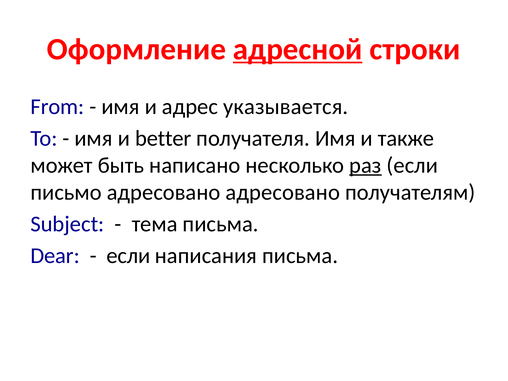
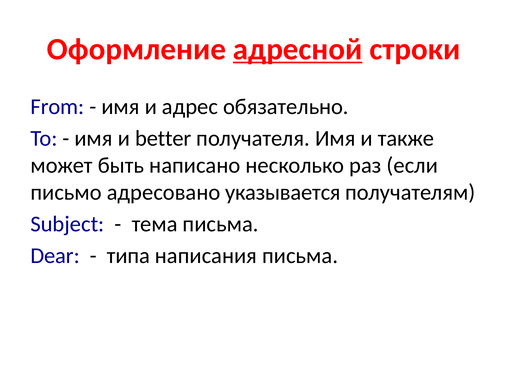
указывается: указывается -> обязательно
раз underline: present -> none
адресовано адресовано: адресовано -> указывается
если at (128, 256): если -> типа
